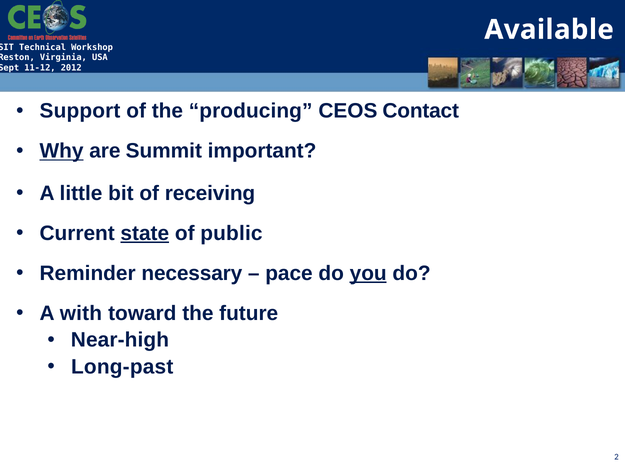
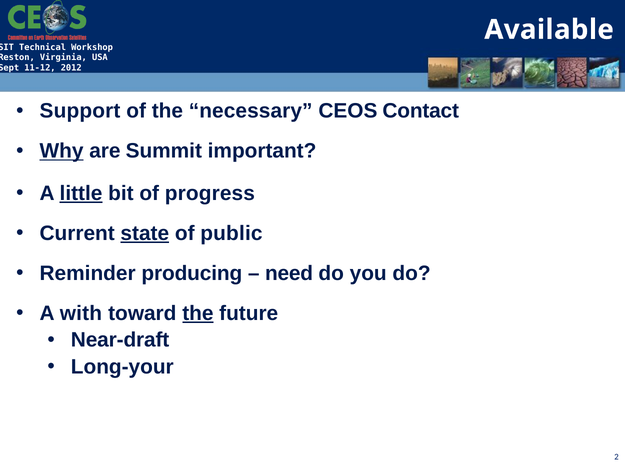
producing: producing -> necessary
little underline: none -> present
receiving: receiving -> progress
necessary: necessary -> producing
pace: pace -> need
you underline: present -> none
the at (198, 313) underline: none -> present
Near-high: Near-high -> Near-draft
Long-past: Long-past -> Long-your
